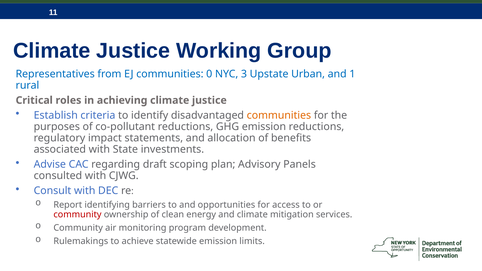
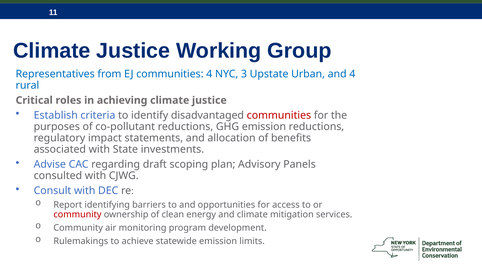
communities 0: 0 -> 4
and 1: 1 -> 4
communities at (279, 115) colour: orange -> red
